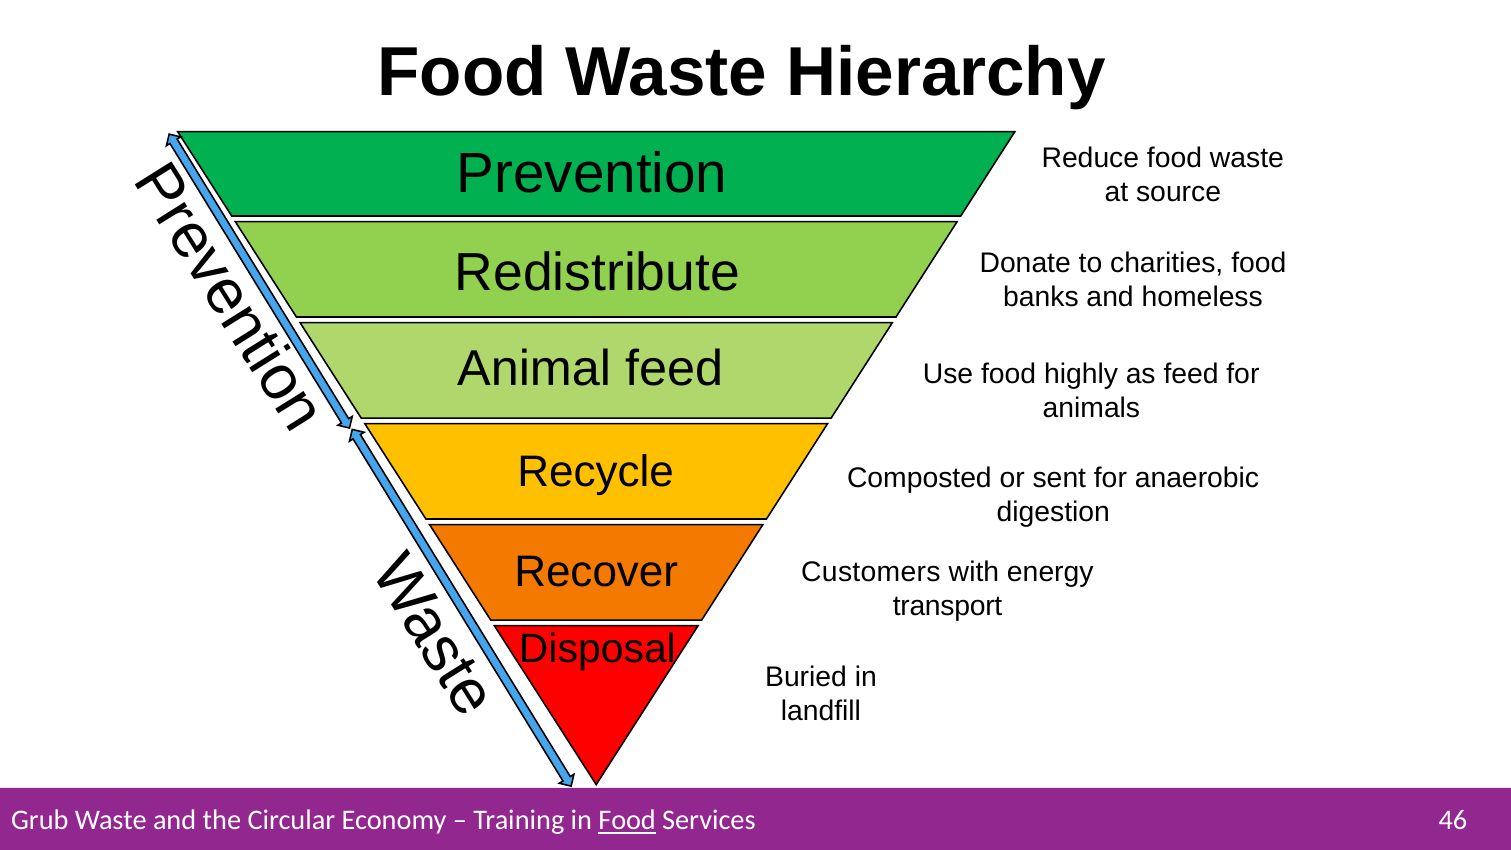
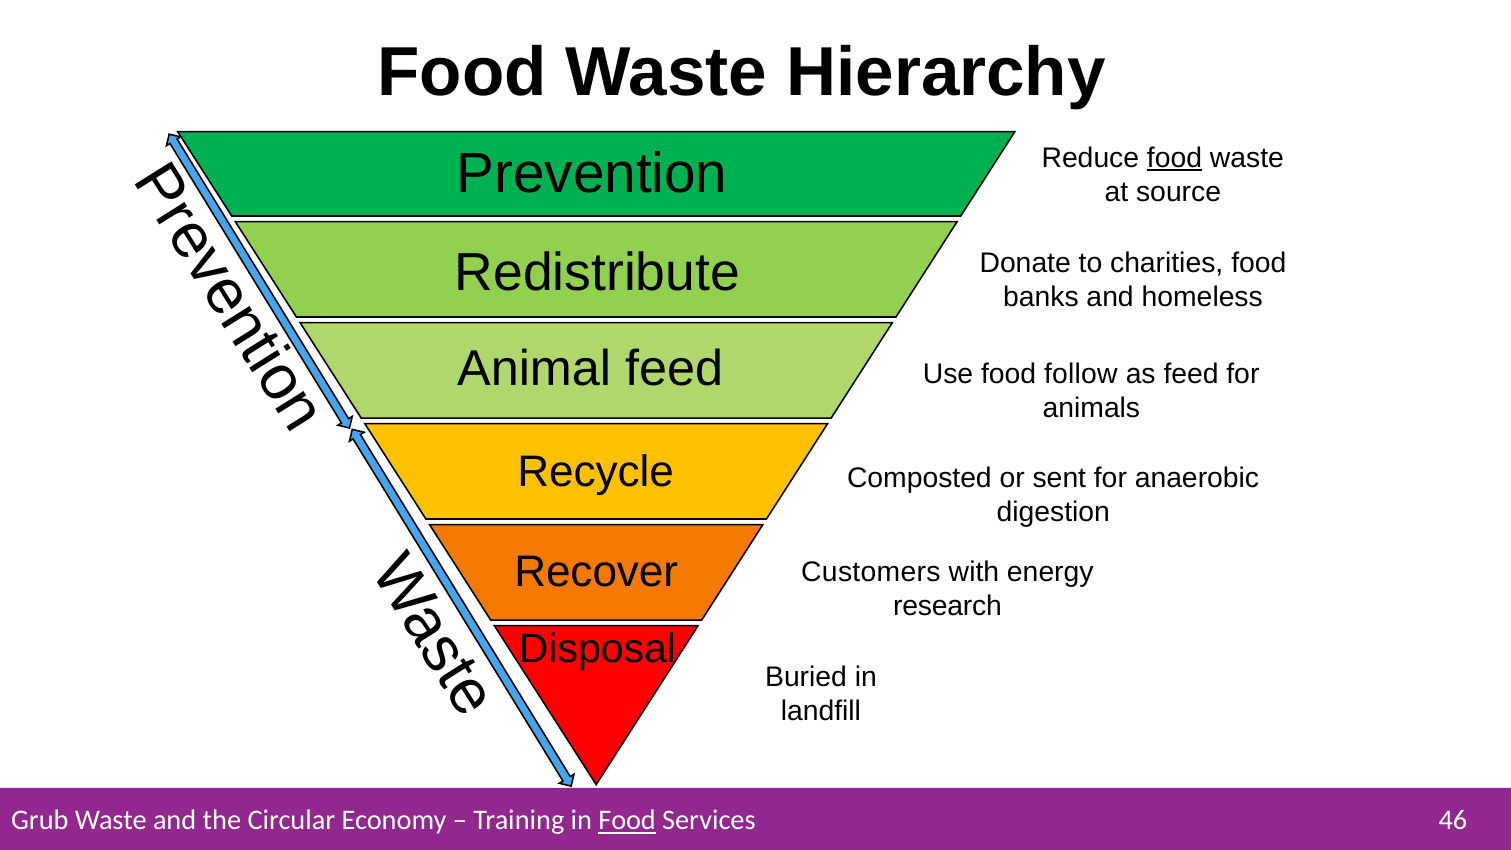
food at (1175, 158) underline: none -> present
highly: highly -> follow
transport: transport -> research
